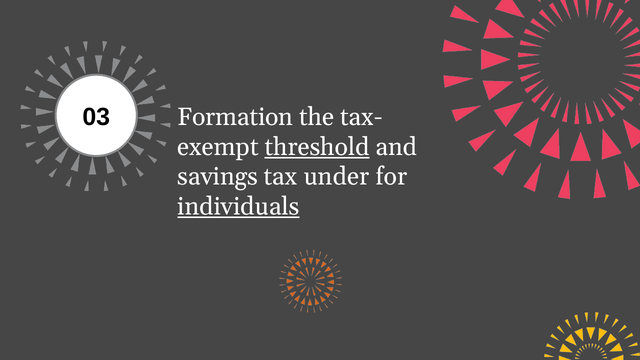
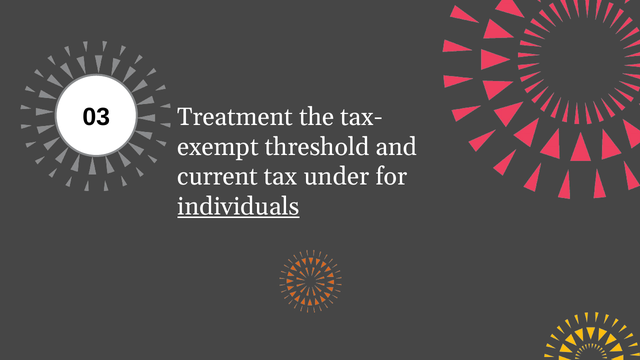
Formation: Formation -> Treatment
threshold underline: present -> none
savings: savings -> current
